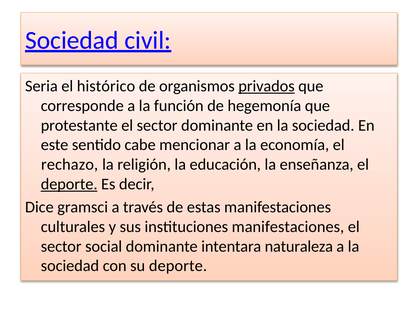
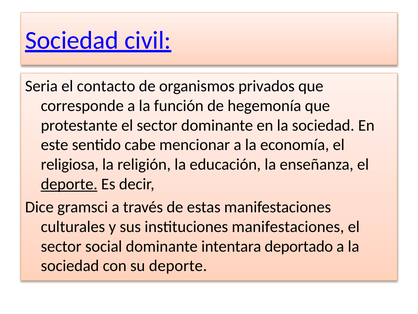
histórico: histórico -> contacto
privados underline: present -> none
rechazo: rechazo -> religiosa
naturaleza: naturaleza -> deportado
